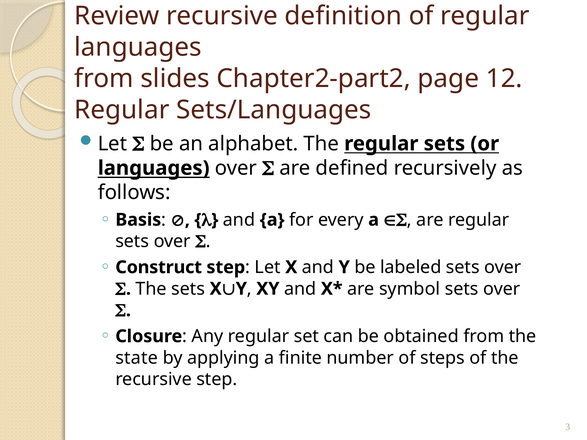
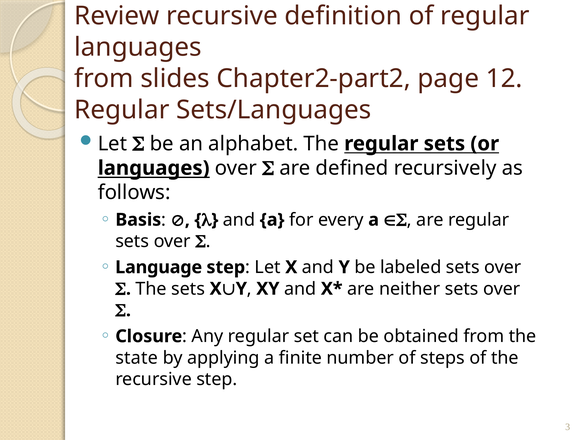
Construct: Construct -> Language
symbol: symbol -> neither
